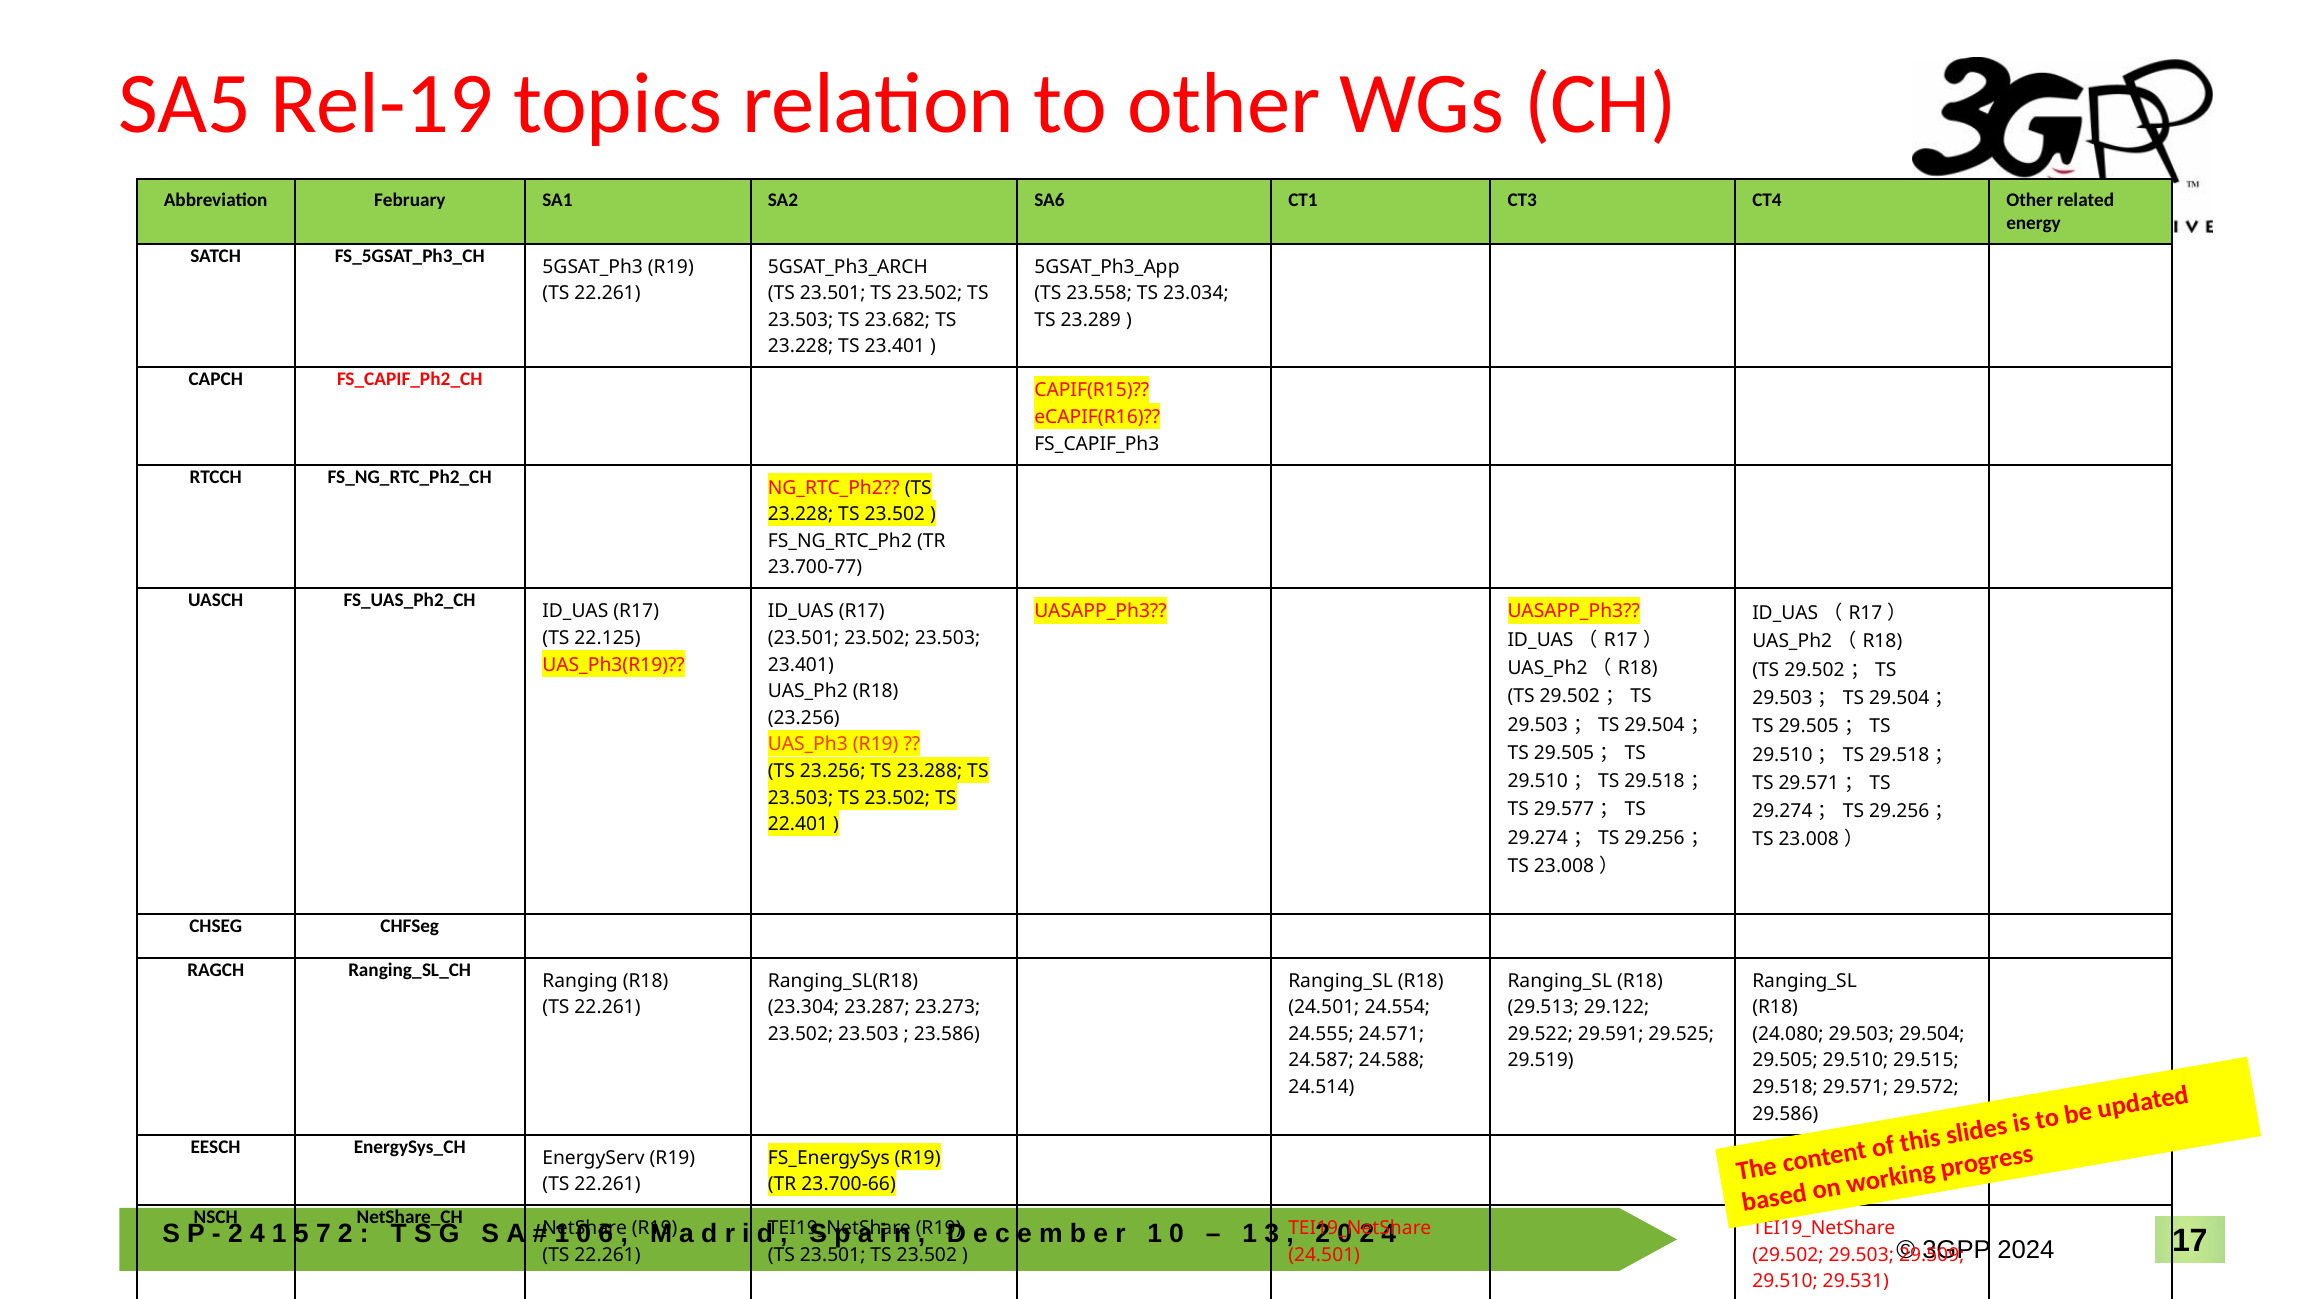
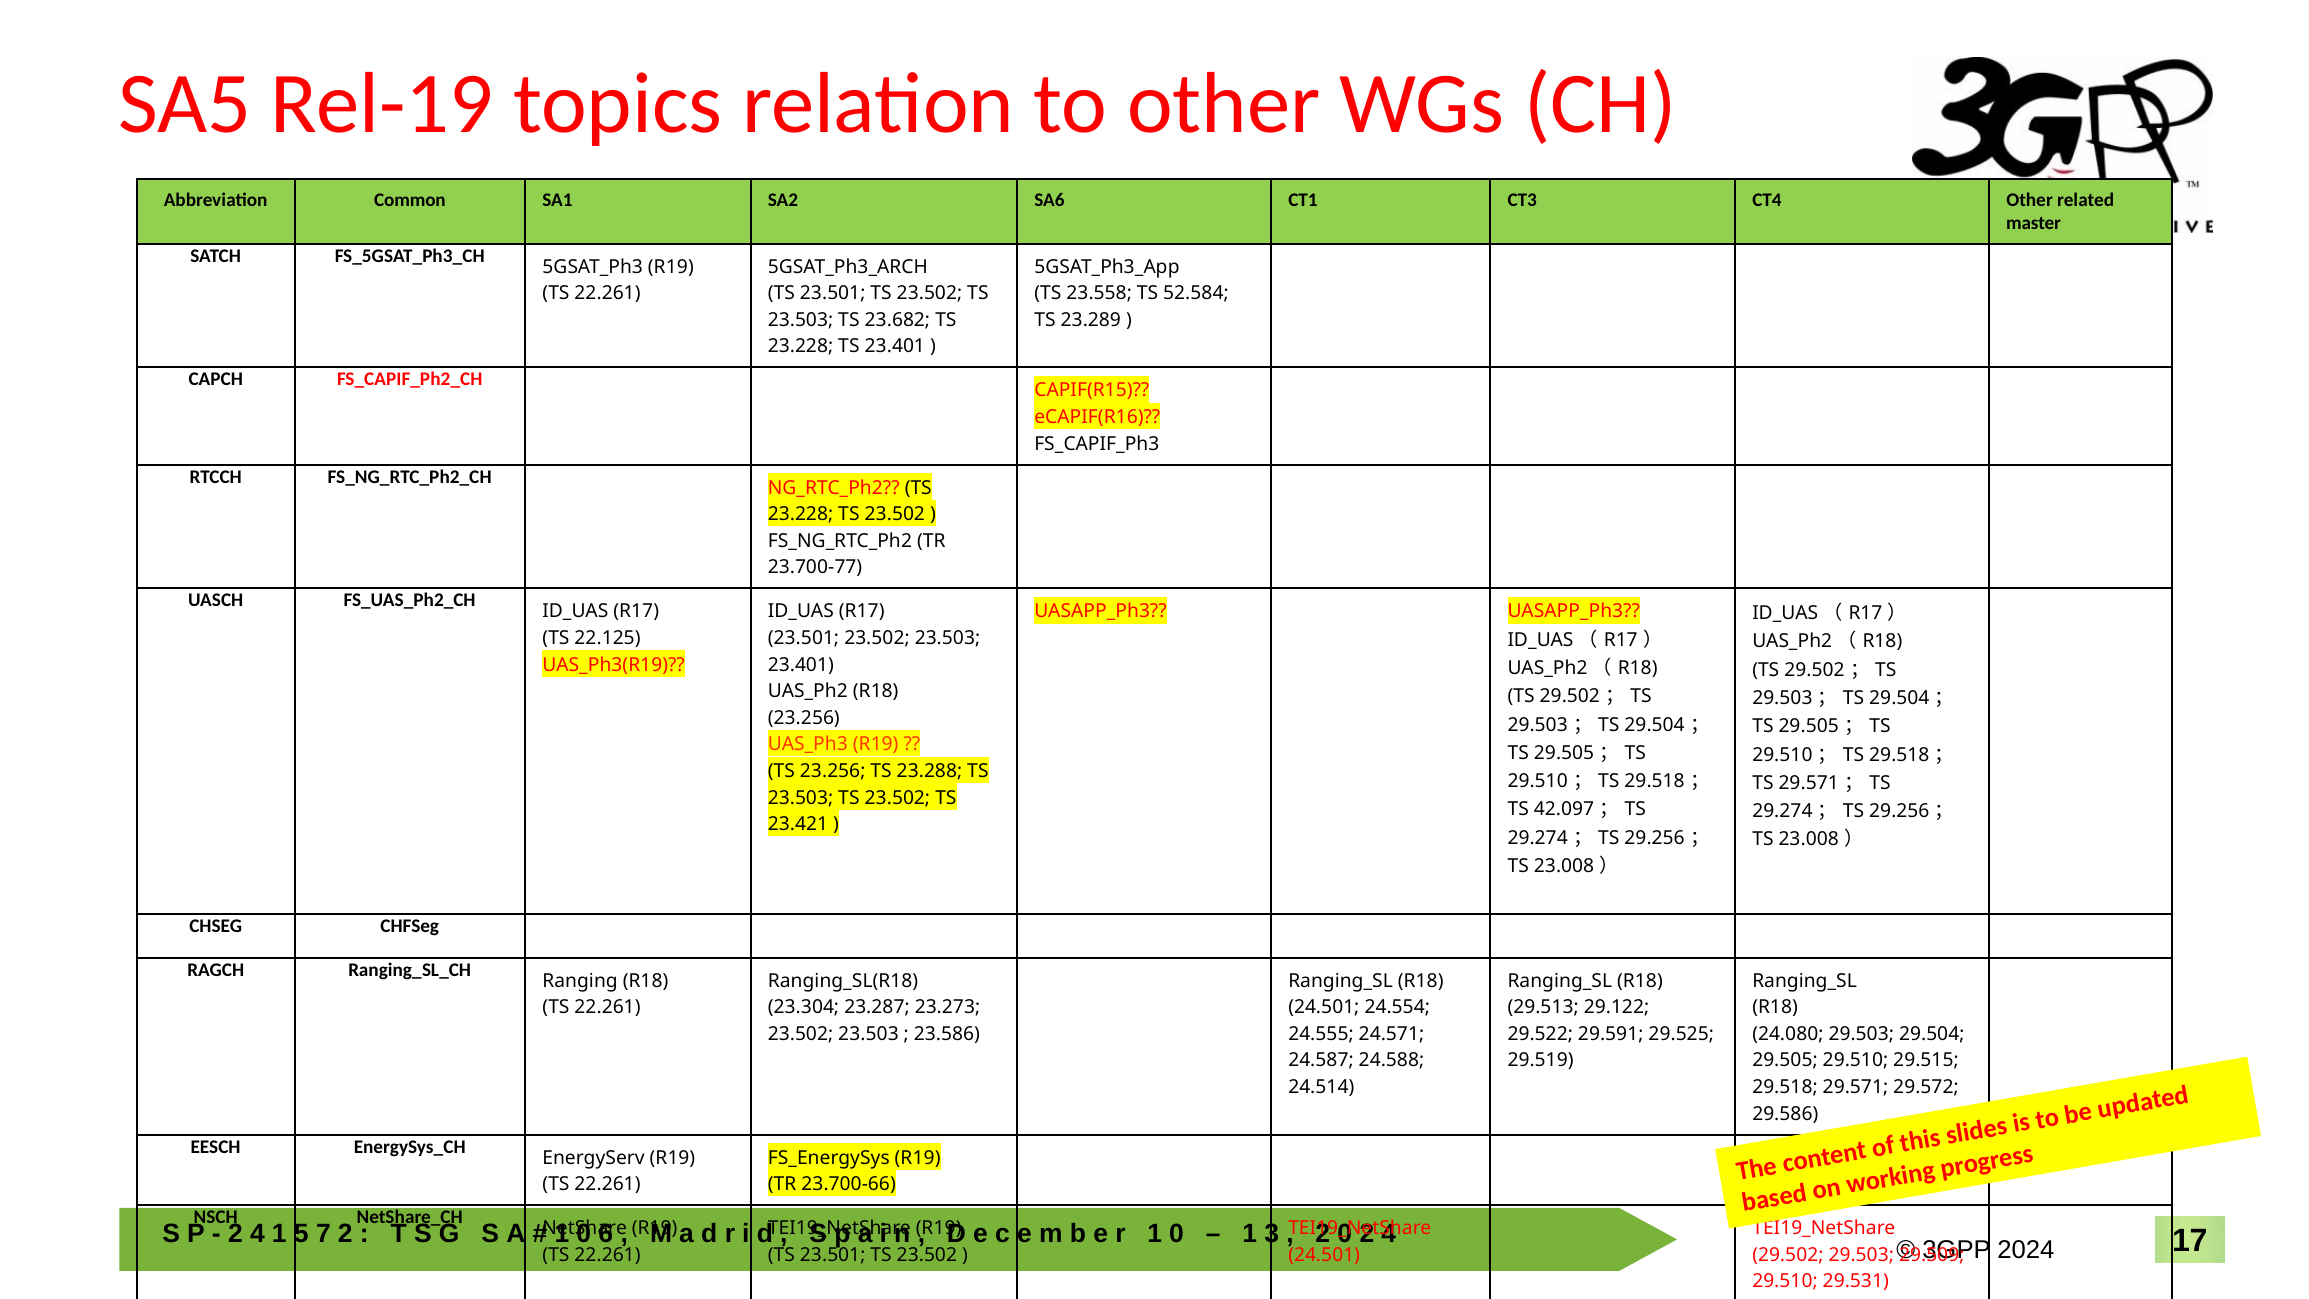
February: February -> Common
energy: energy -> master
23.034: 23.034 -> 52.584
29.577: 29.577 -> 42.097
22.401: 22.401 -> 23.421
